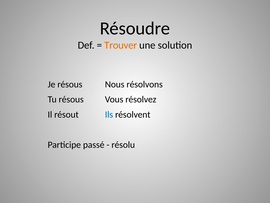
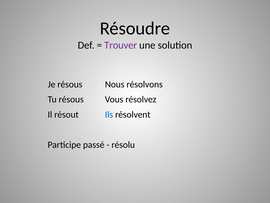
Trouver colour: orange -> purple
